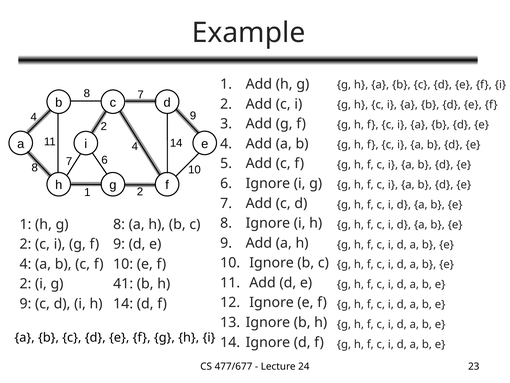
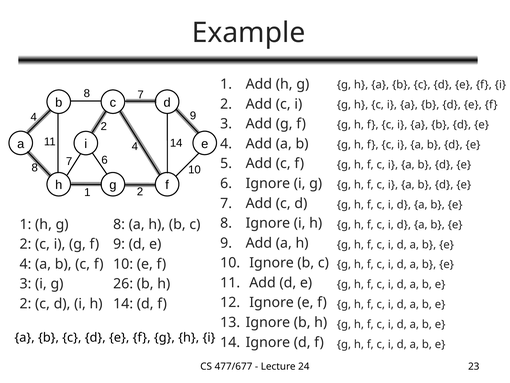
2 at (25, 284): 2 -> 3
41: 41 -> 26
9 at (25, 303): 9 -> 2
